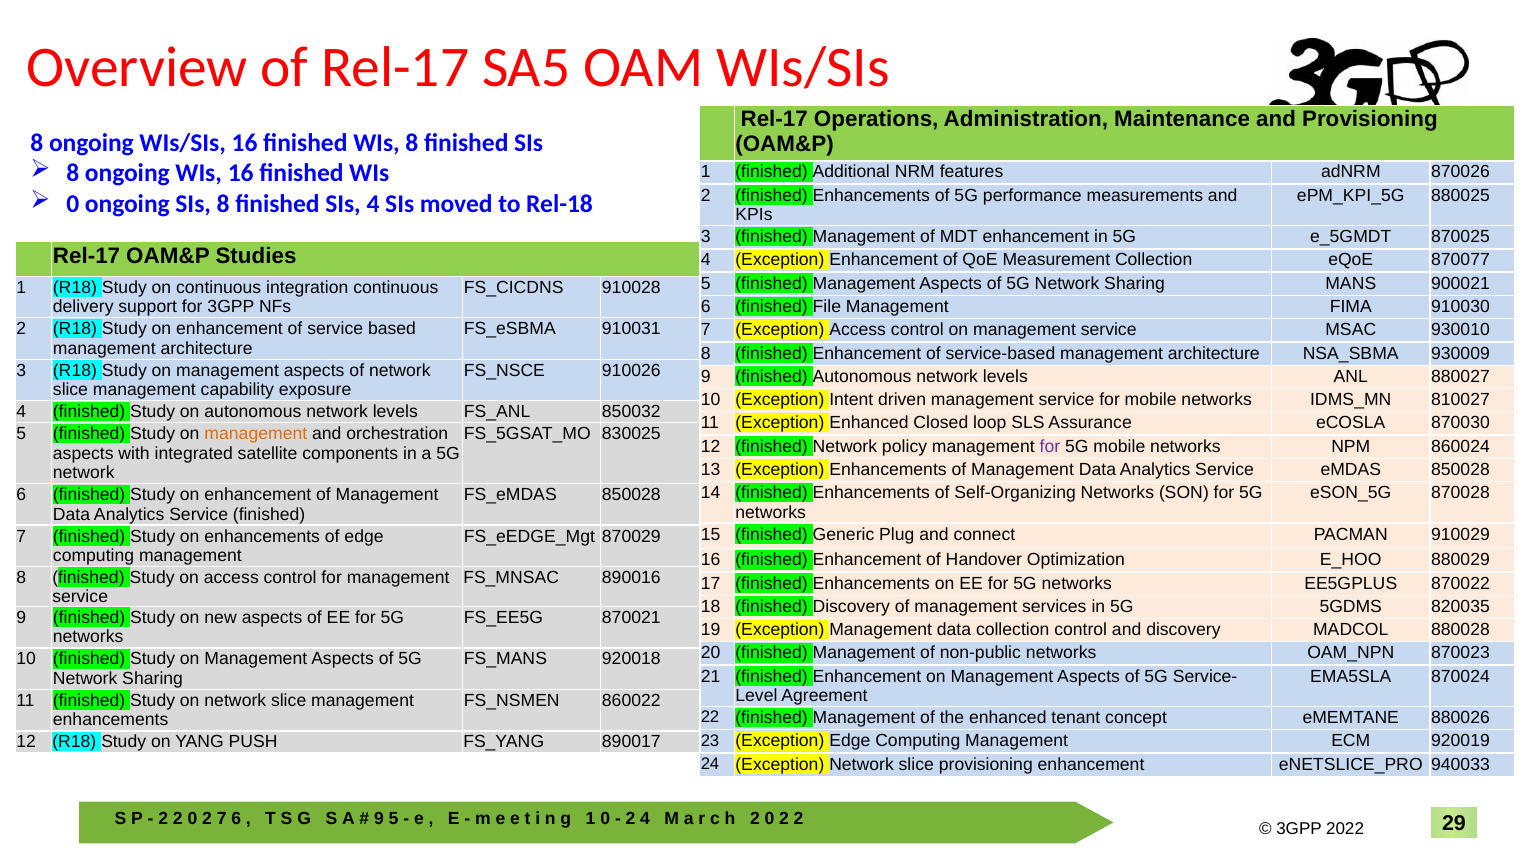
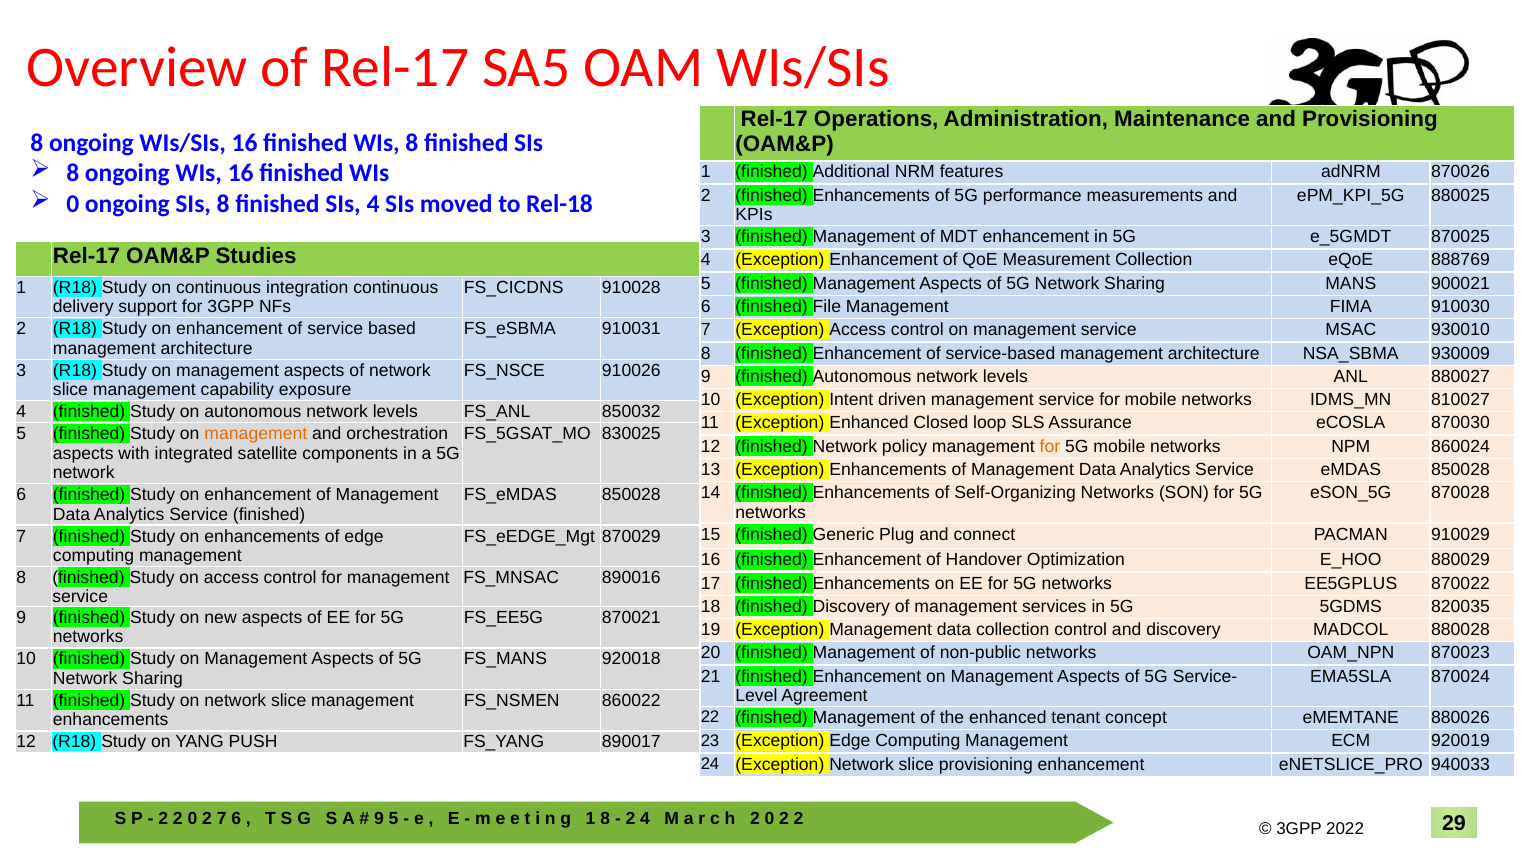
870077: 870077 -> 888769
for at (1050, 446) colour: purple -> orange
1 0: 0 -> 8
